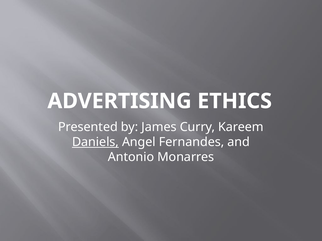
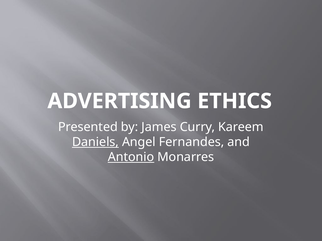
Antonio underline: none -> present
